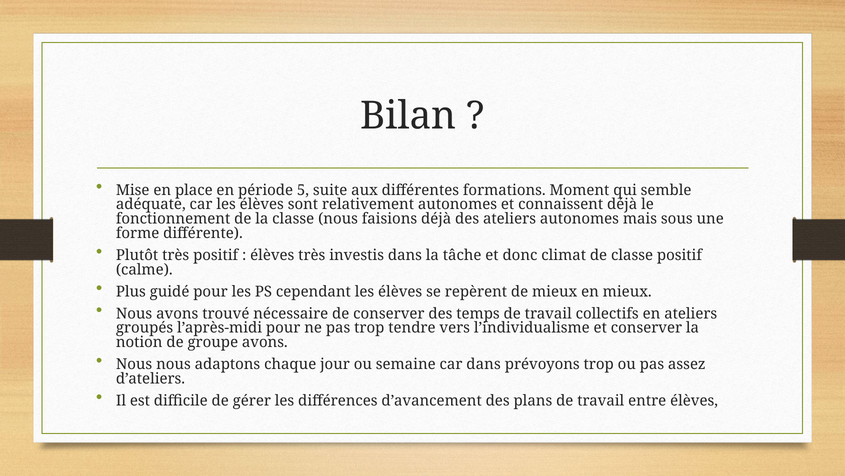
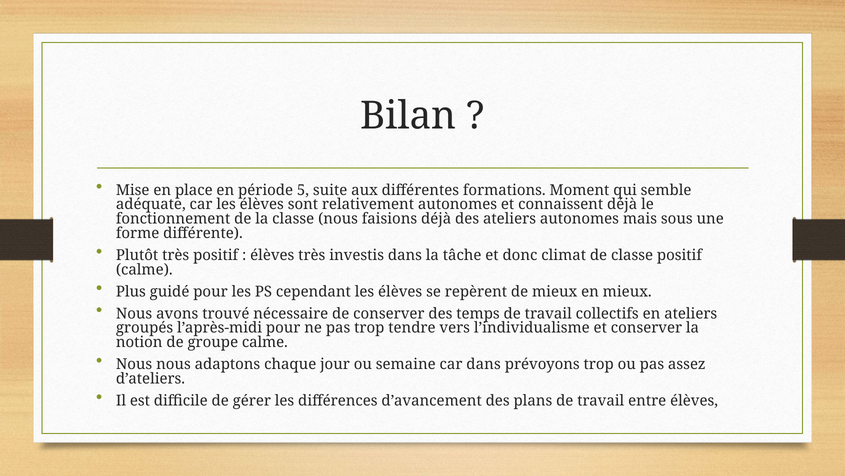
groupe avons: avons -> calme
